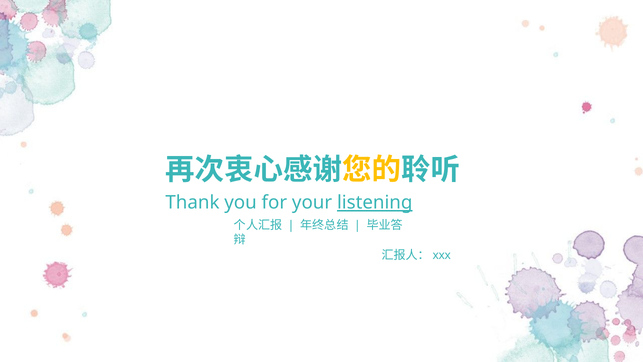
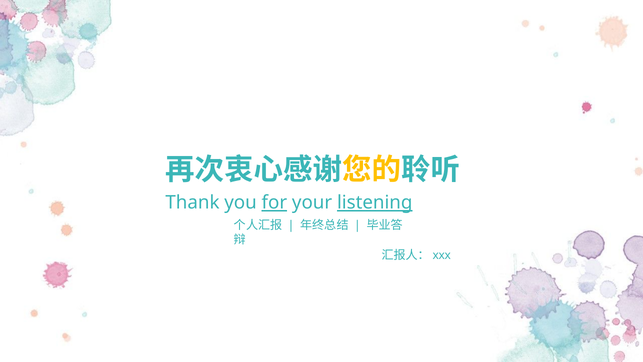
for underline: none -> present
